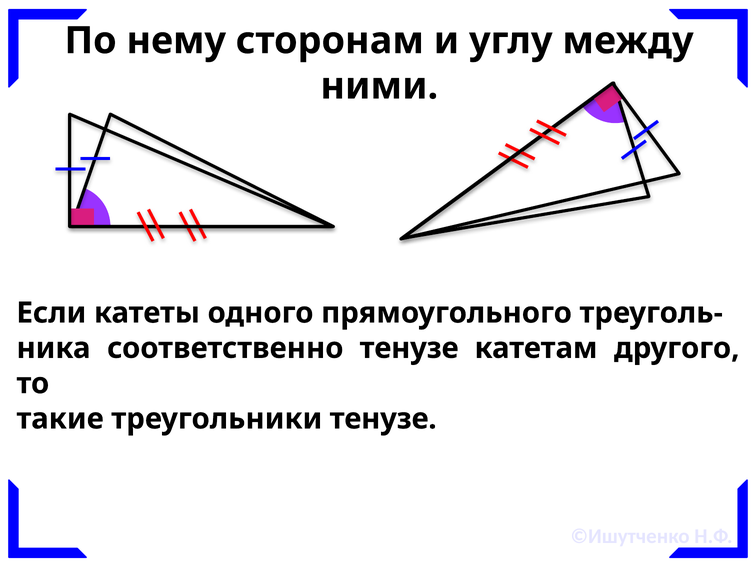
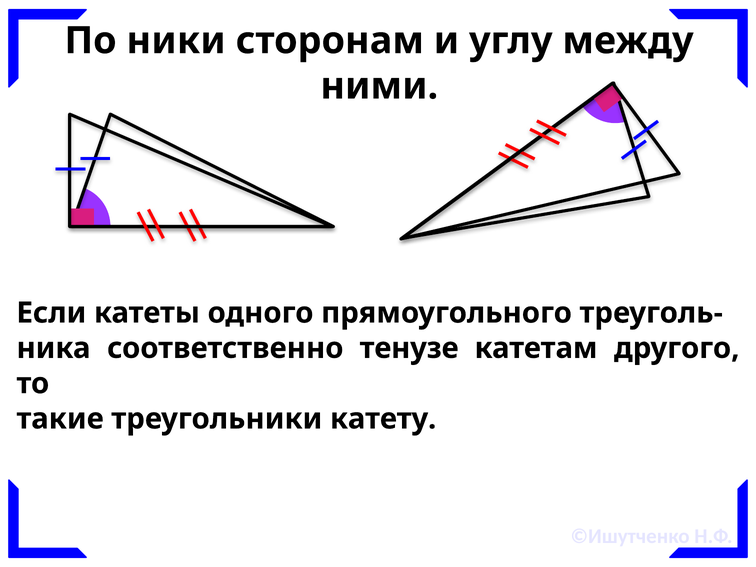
нему: нему -> ники
треугольники тенузе: тенузе -> катету
